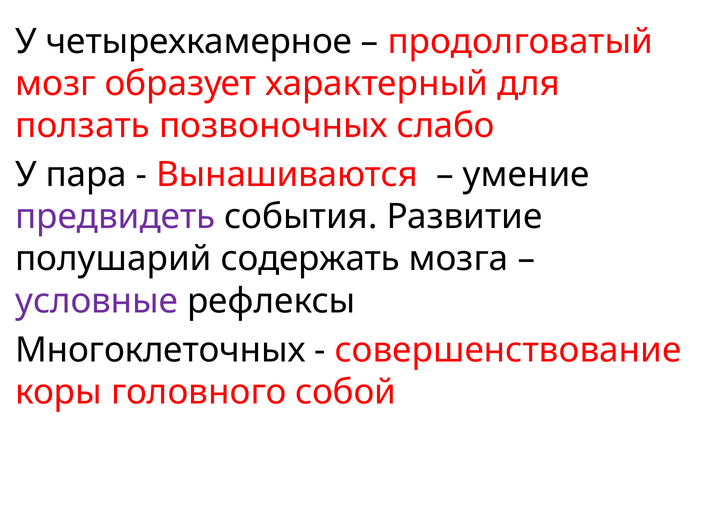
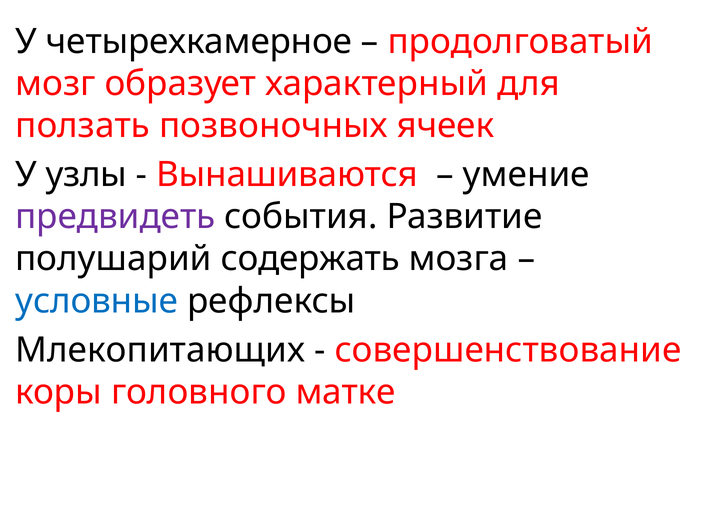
слабо: слабо -> ячеек
пара: пара -> узлы
условные colour: purple -> blue
Многоклеточных: Многоклеточных -> Млекопитающих
собой: собой -> матке
